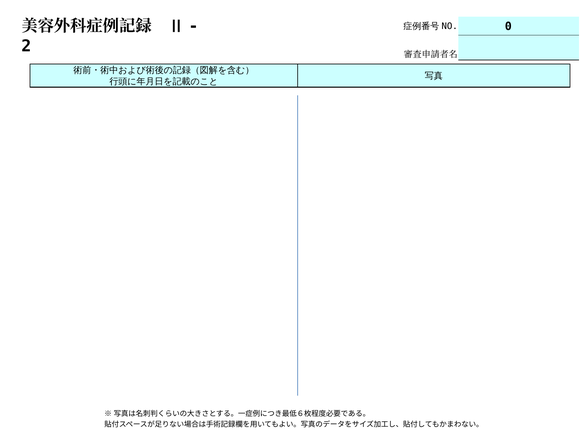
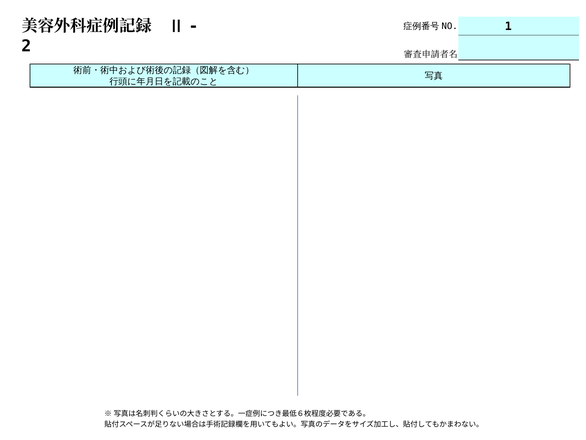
0: 0 -> 1
